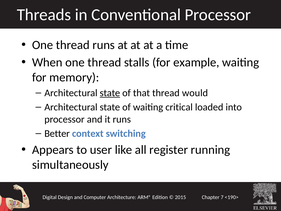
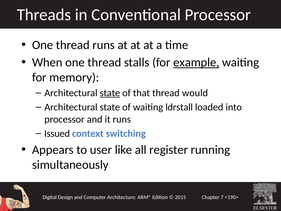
example underline: none -> present
critical: critical -> ldrstall
Better: Better -> Issued
